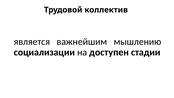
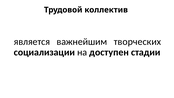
мышлению: мышлению -> творческих
